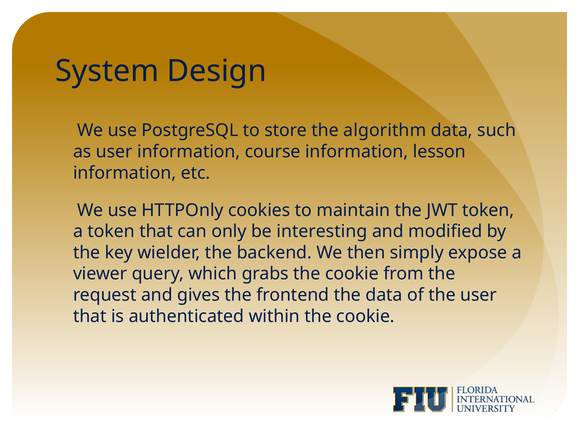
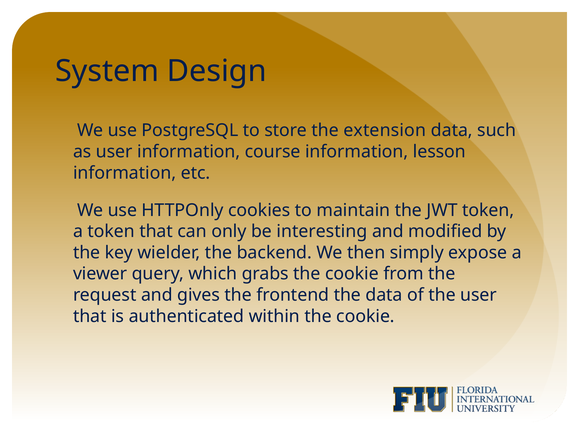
algorithm: algorithm -> extension
